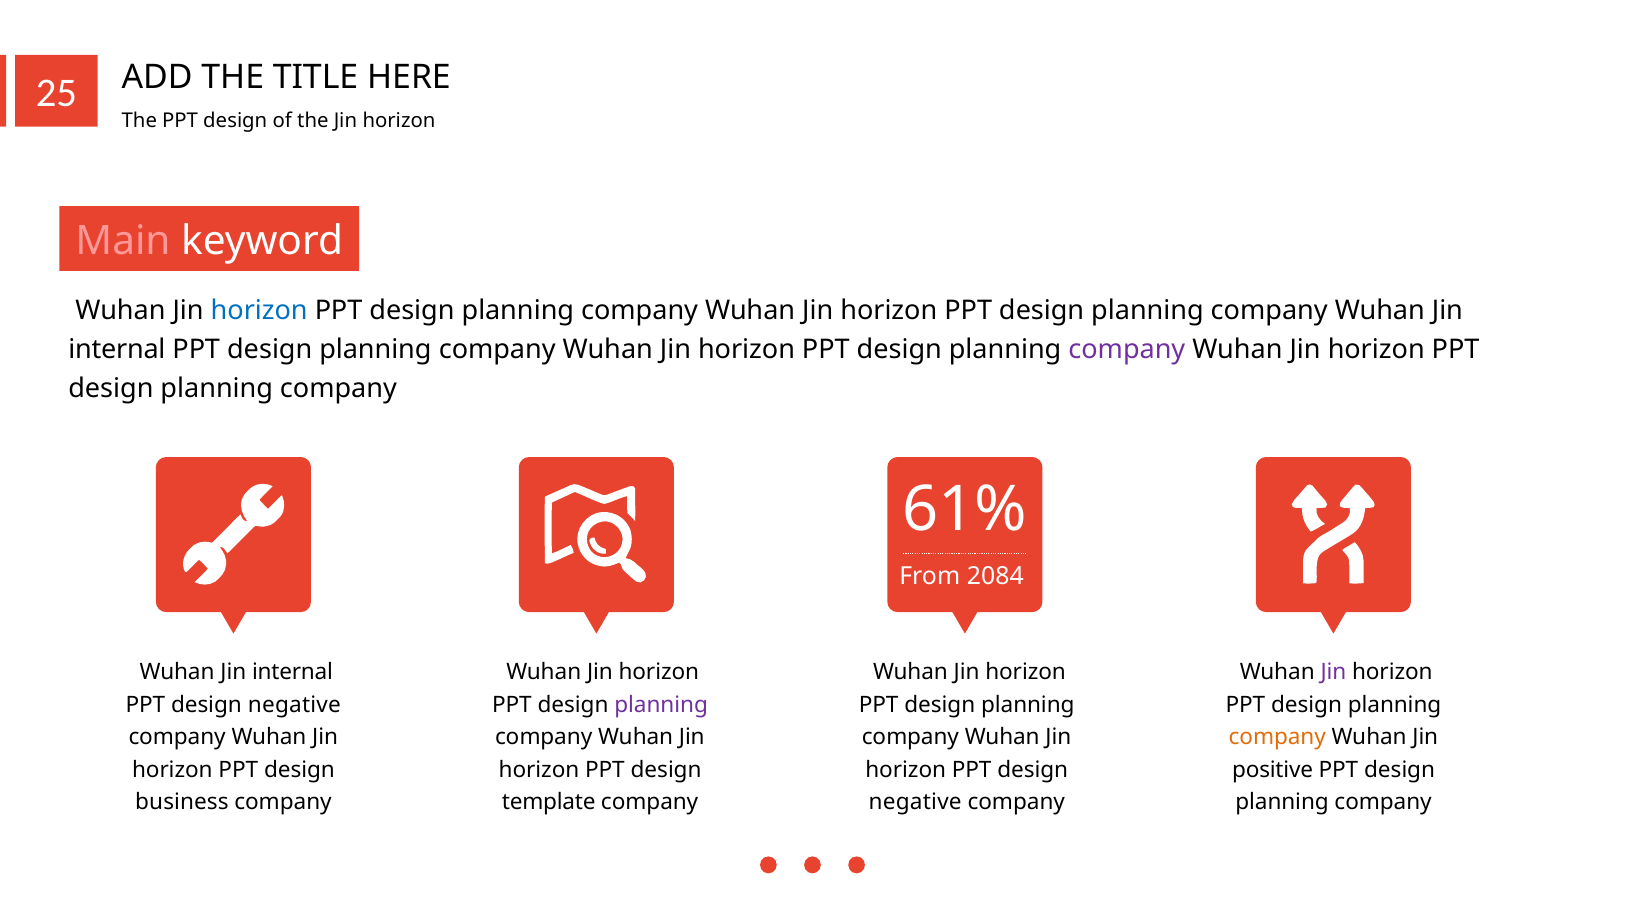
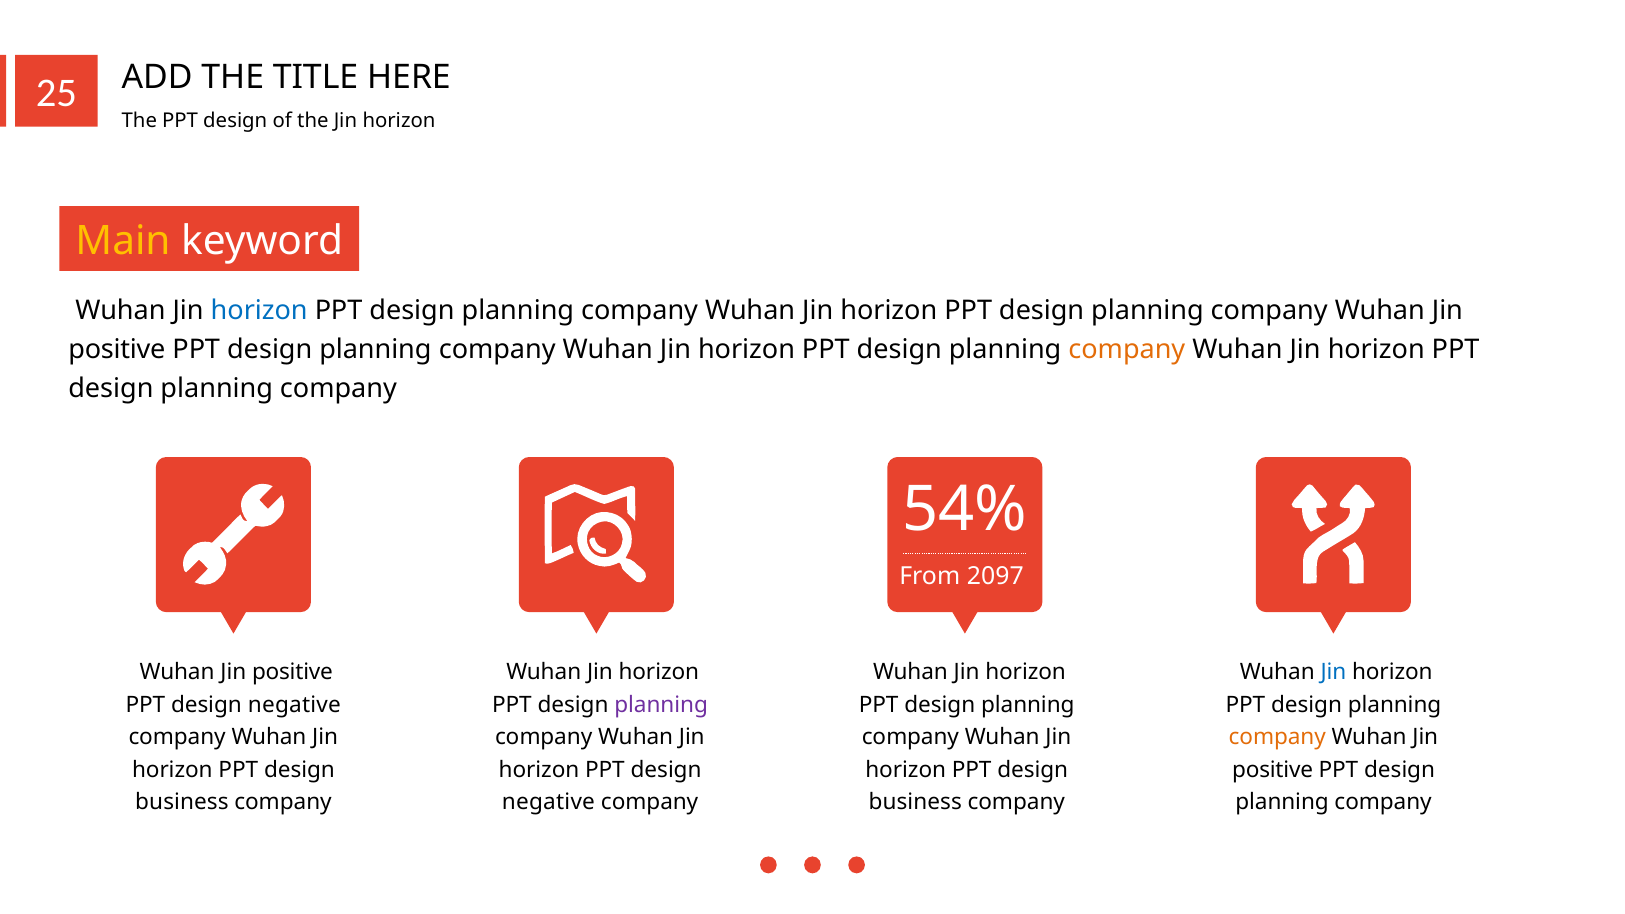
Main colour: pink -> yellow
internal at (117, 350): internal -> positive
company at (1127, 350) colour: purple -> orange
61%: 61% -> 54%
2084: 2084 -> 2097
internal at (292, 672): internal -> positive
Jin at (1333, 672) colour: purple -> blue
template at (549, 802): template -> negative
negative at (915, 802): negative -> business
